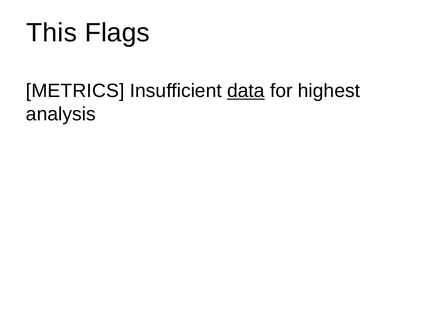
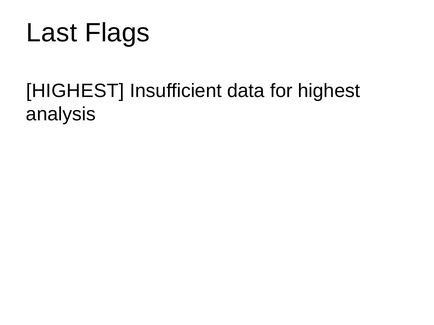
This: This -> Last
METRICS at (75, 91): METRICS -> HIGHEST
data underline: present -> none
